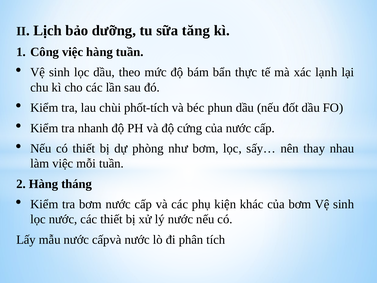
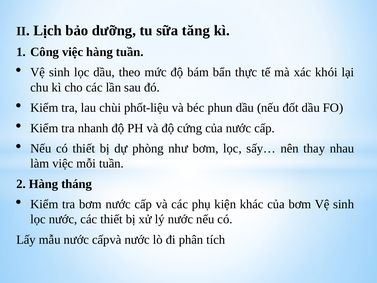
lạnh: lạnh -> khói
phốt-tích: phốt-tích -> phốt-liệu
